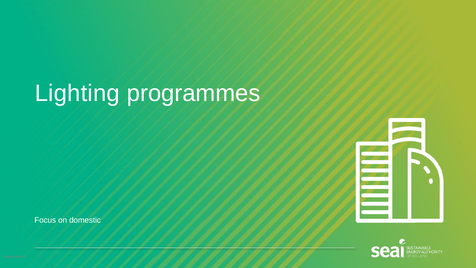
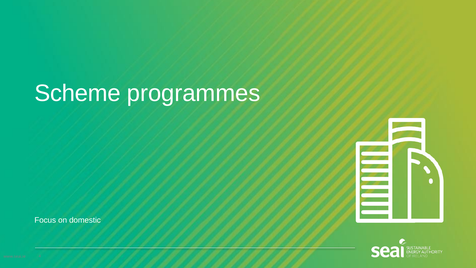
Lighting: Lighting -> Scheme
